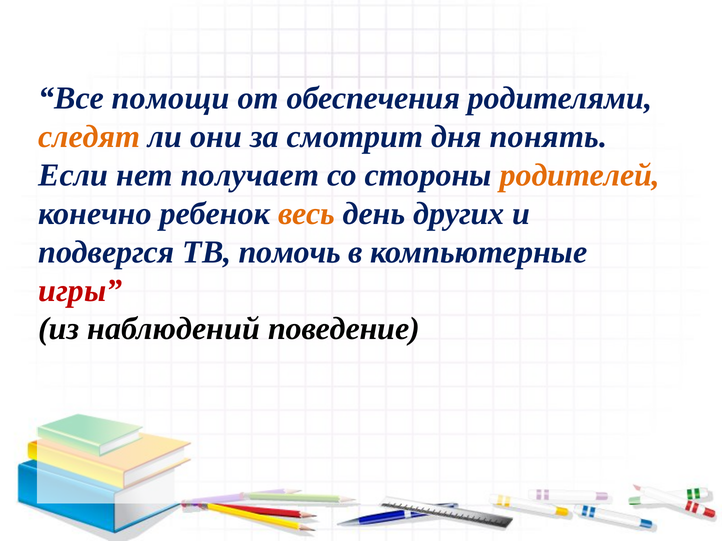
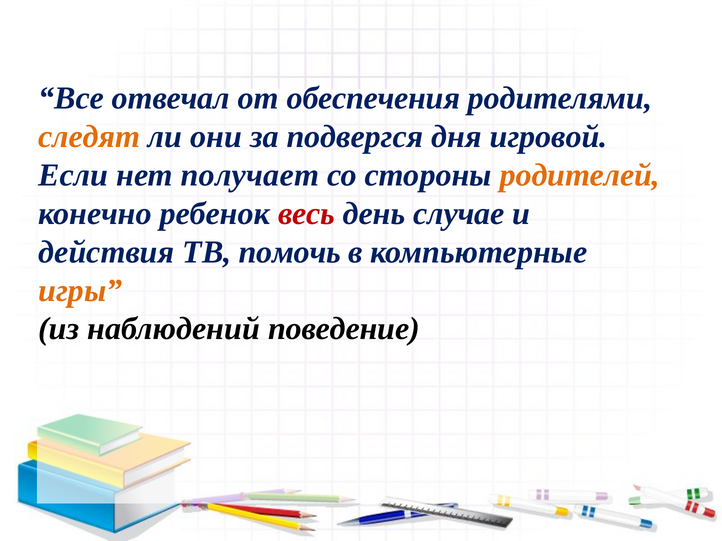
помощи: помощи -> отвечал
смотрит: смотрит -> подвергся
понять: понять -> игровой
весь colour: orange -> red
других: других -> случае
подвергся: подвергся -> действия
игры colour: red -> orange
